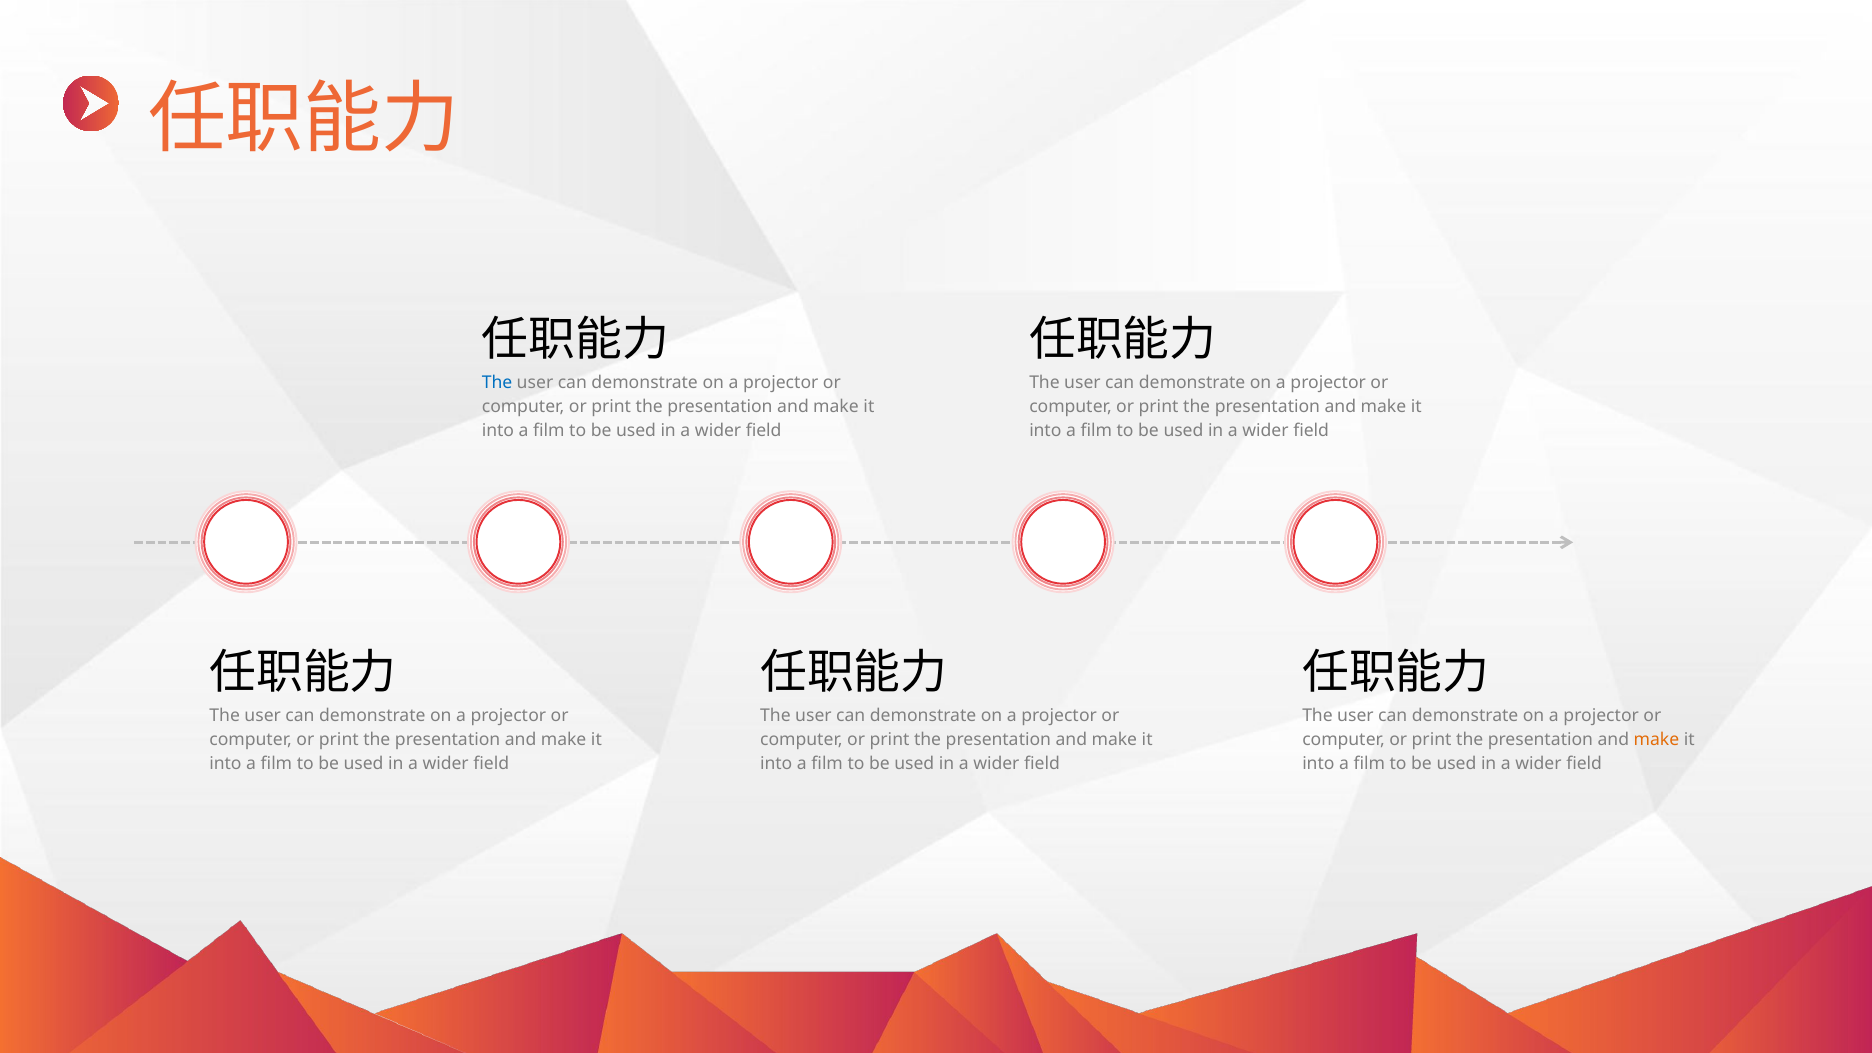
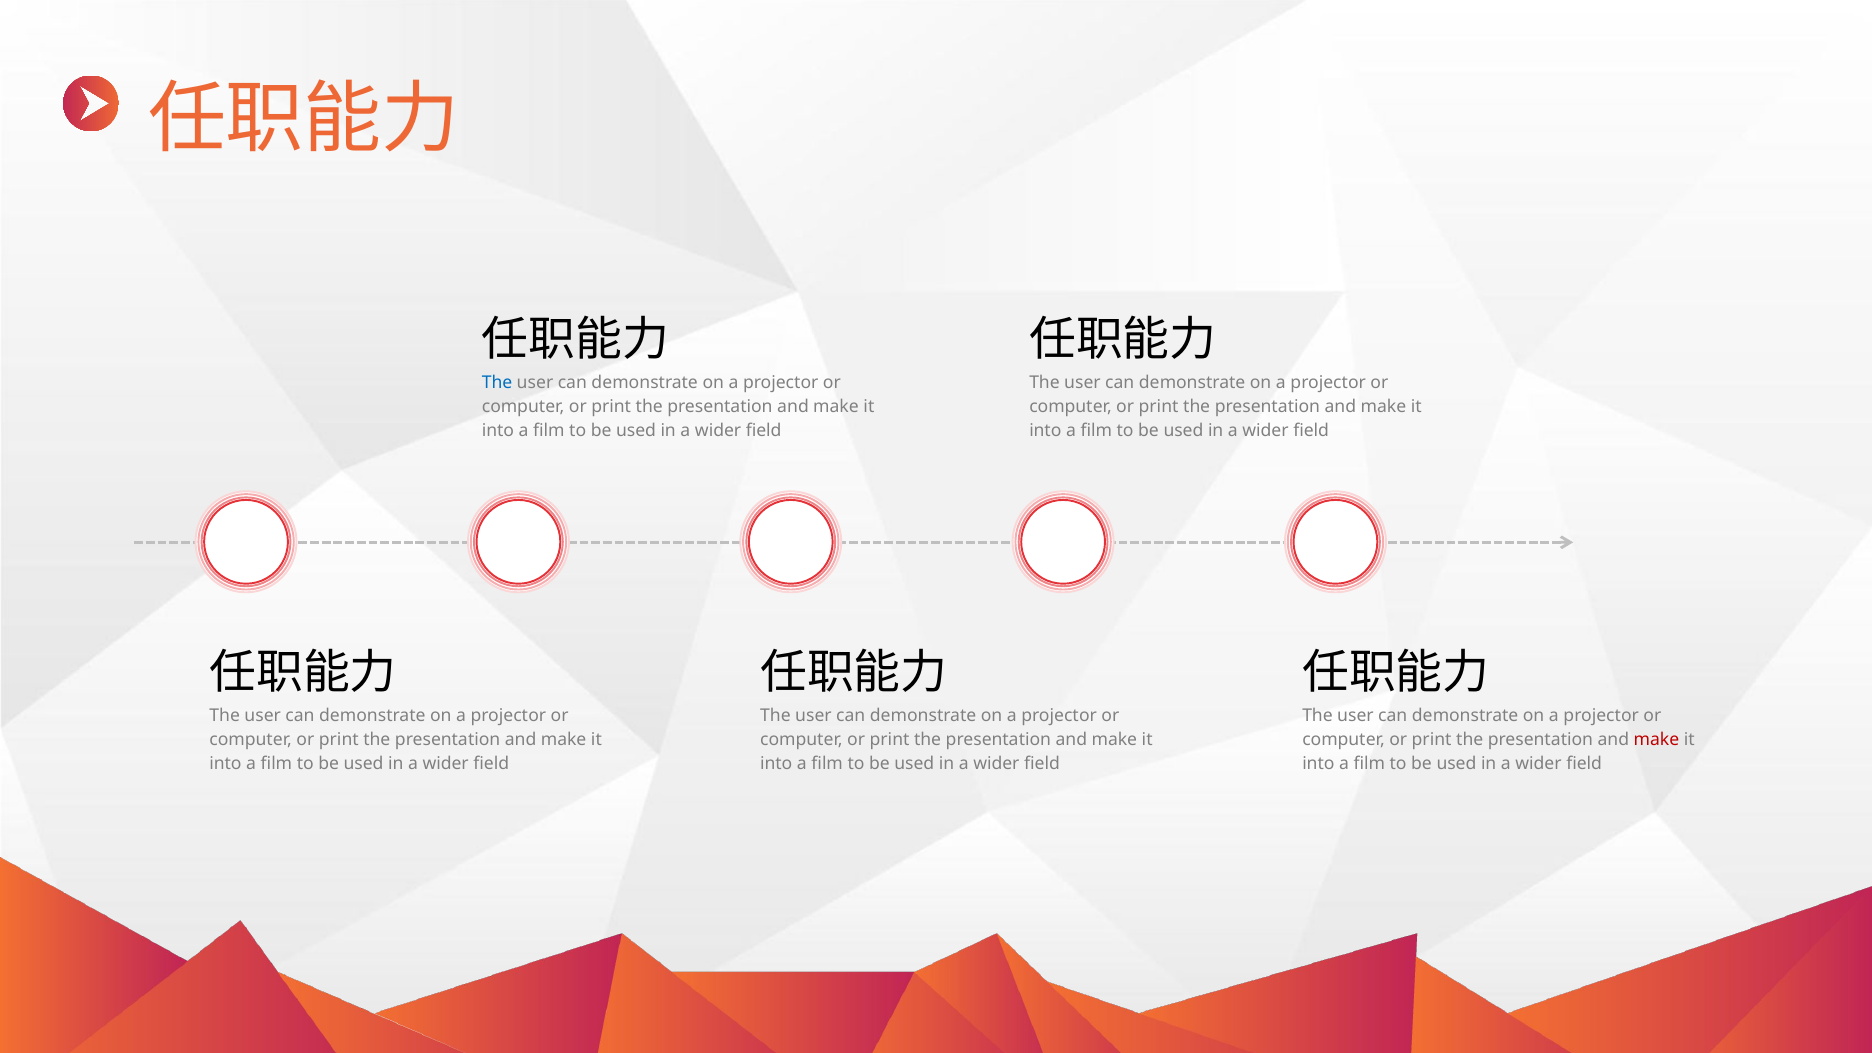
make at (1656, 740) colour: orange -> red
